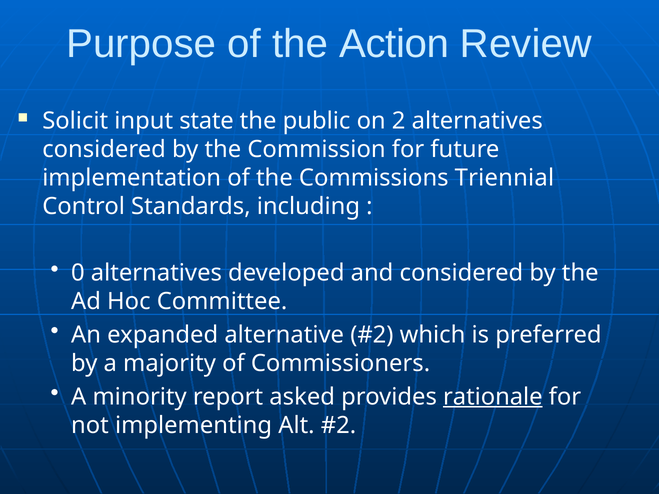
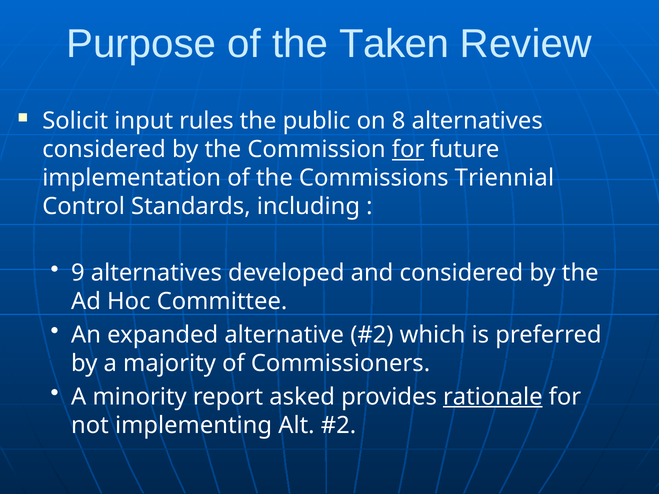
Action: Action -> Taken
state: state -> rules
2: 2 -> 8
for at (408, 150) underline: none -> present
0: 0 -> 9
